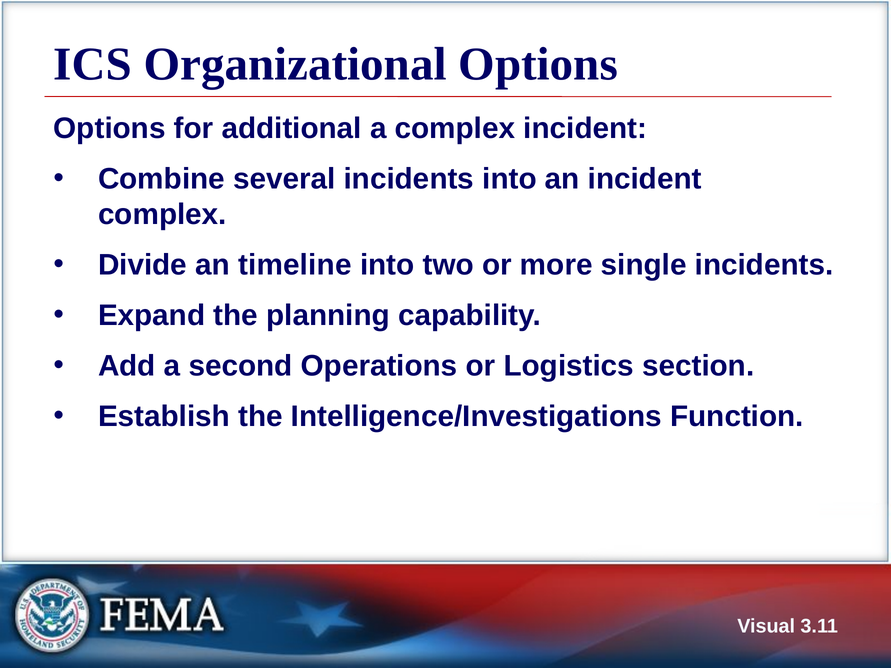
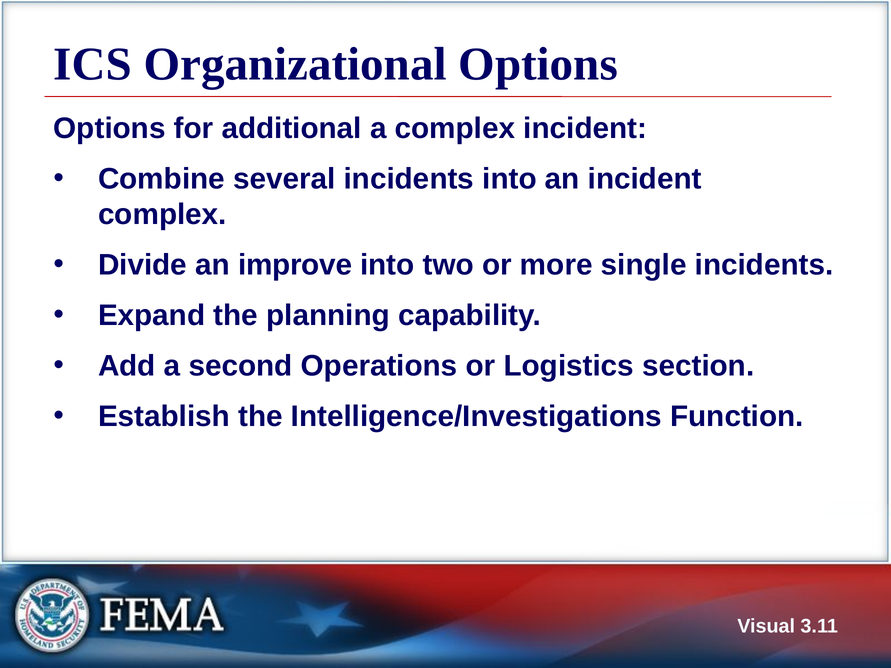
timeline: timeline -> improve
